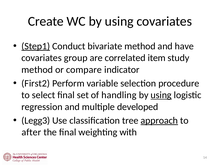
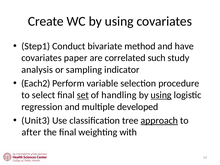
Step1 underline: present -> none
group: group -> paper
item: item -> such
method at (37, 70): method -> analysis
compare: compare -> sampling
First2: First2 -> Each2
set underline: none -> present
Legg3: Legg3 -> Unit3
